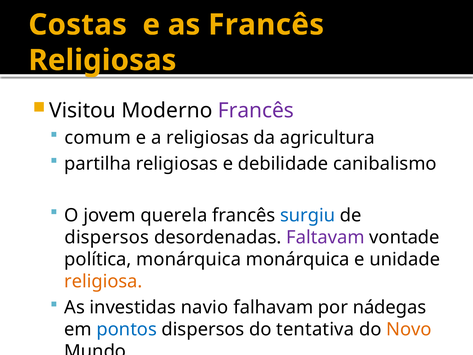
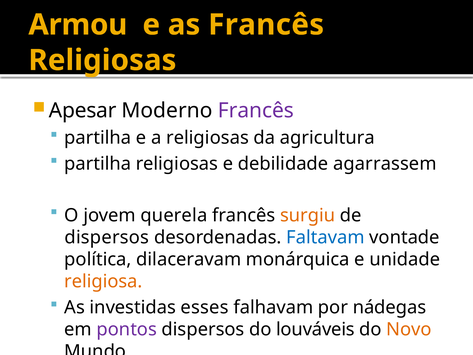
Costas: Costas -> Armou
Visitou: Visitou -> Apesar
comum at (98, 138): comum -> partilha
canibalismo: canibalismo -> agarrassem
surgiu colour: blue -> orange
Faltavam colour: purple -> blue
política monárquica: monárquica -> dilaceravam
navio: navio -> esses
pontos colour: blue -> purple
tentativa: tentativa -> louváveis
